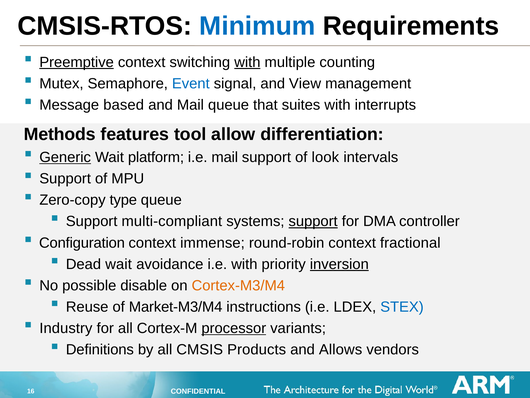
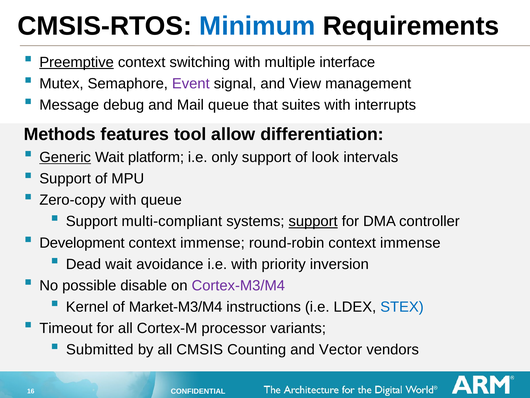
with at (247, 62) underline: present -> none
counting: counting -> interface
Event colour: blue -> purple
based: based -> debug
i.e mail: mail -> only
Zero-copy type: type -> with
Configuration: Configuration -> Development
round-robin context fractional: fractional -> immense
inversion underline: present -> none
Cortex-M3/M4 colour: orange -> purple
Reuse: Reuse -> Kernel
Industry: Industry -> Timeout
processor underline: present -> none
Definitions: Definitions -> Submitted
Products: Products -> Counting
Allows: Allows -> Vector
